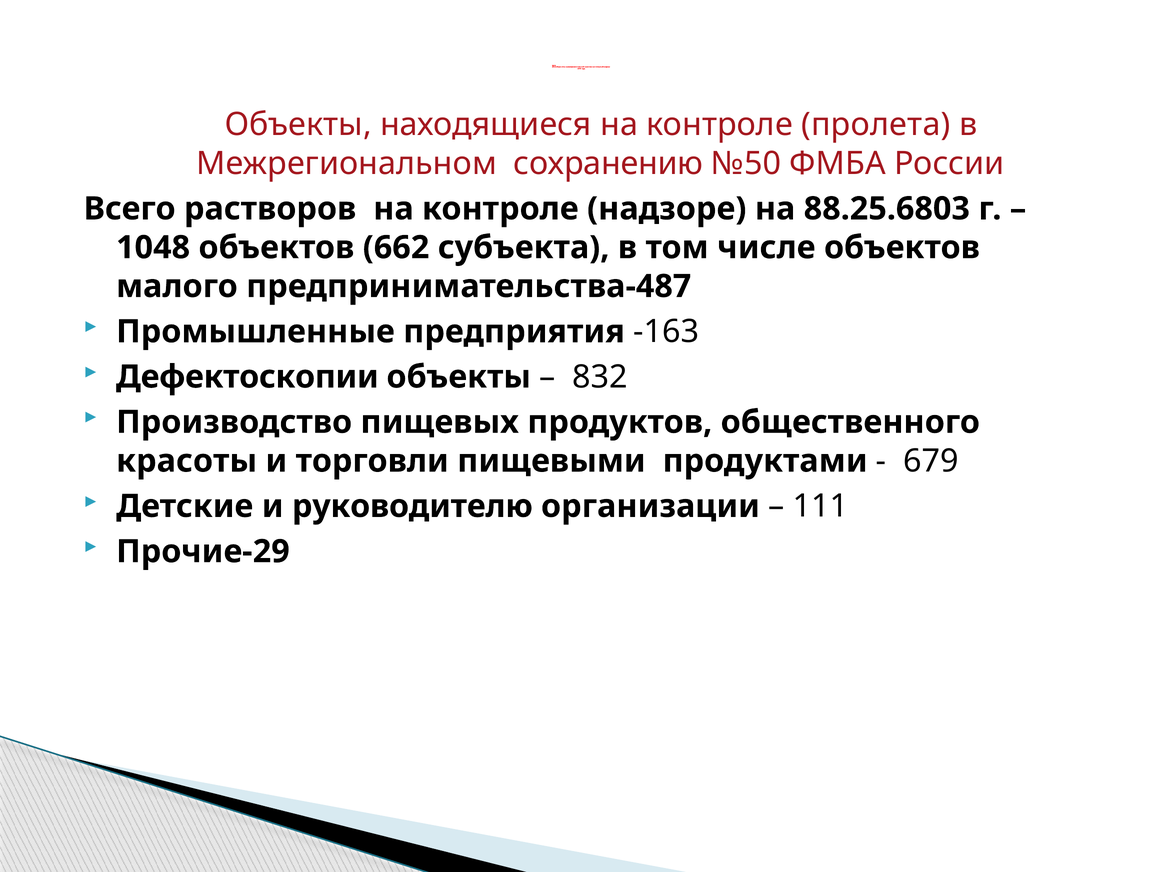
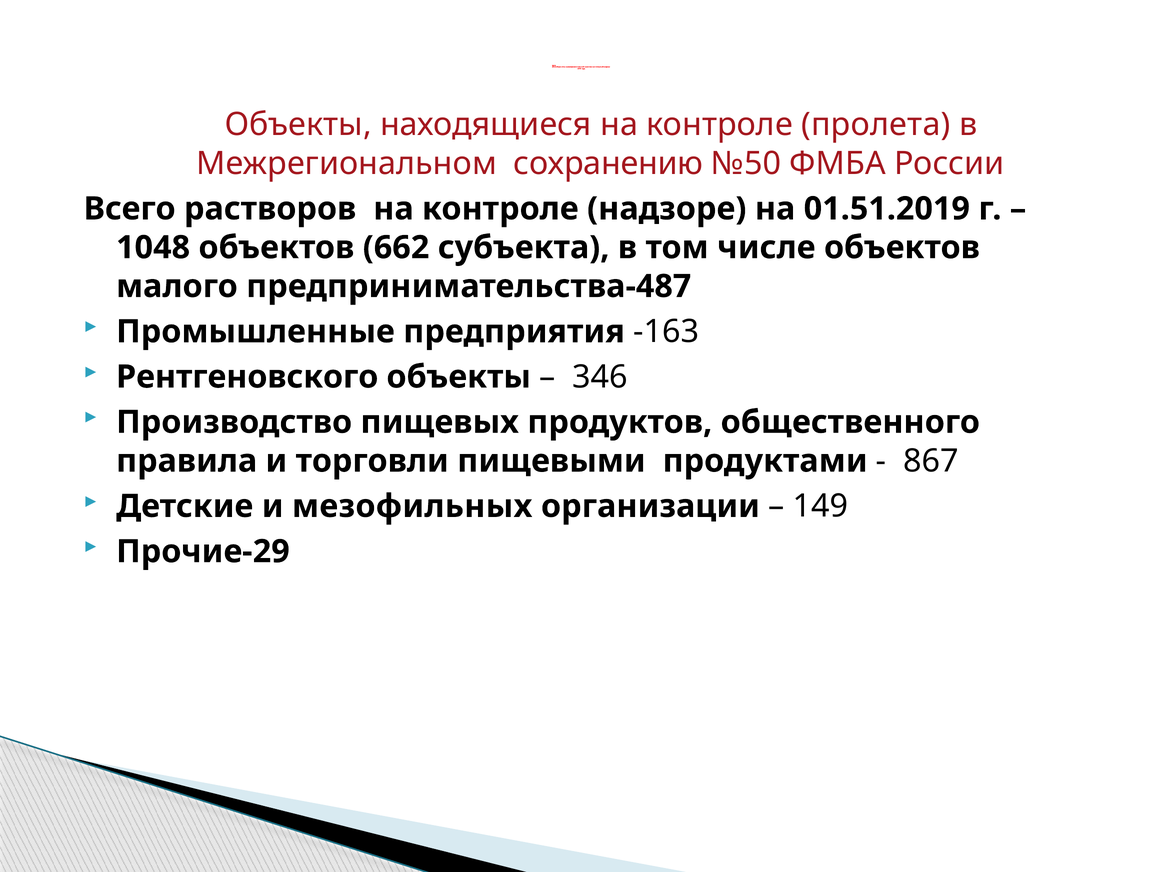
88.25.6803: 88.25.6803 -> 01.51.2019
Дефектоскопии: Дефектоскопии -> Рентгеновского
832: 832 -> 346
красоты: красоты -> правила
679: 679 -> 867
руководителю: руководителю -> мезофильных
111: 111 -> 149
